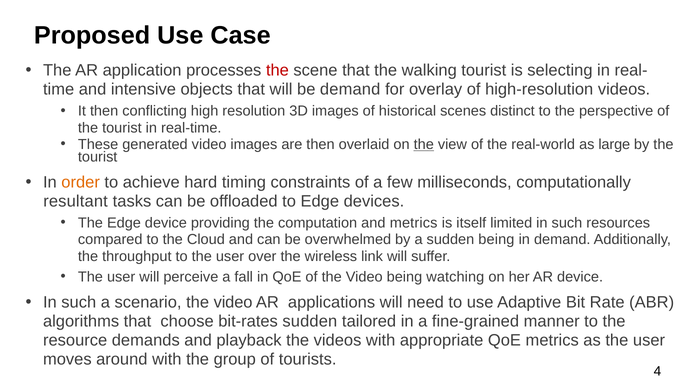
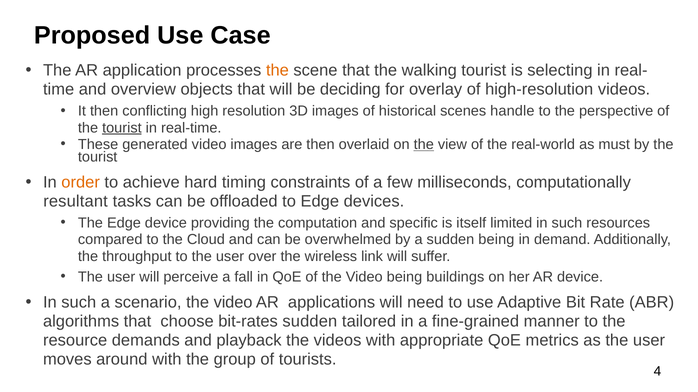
the at (277, 71) colour: red -> orange
intensive: intensive -> overview
be demand: demand -> deciding
distinct: distinct -> handle
tourist at (122, 128) underline: none -> present
large: large -> must
and metrics: metrics -> specific
watching: watching -> buildings
